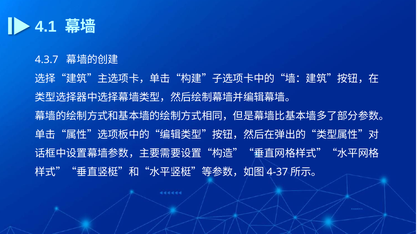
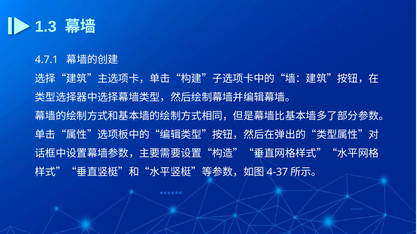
4.1: 4.1 -> 1.3
4.3.7: 4.3.7 -> 4.7.1
